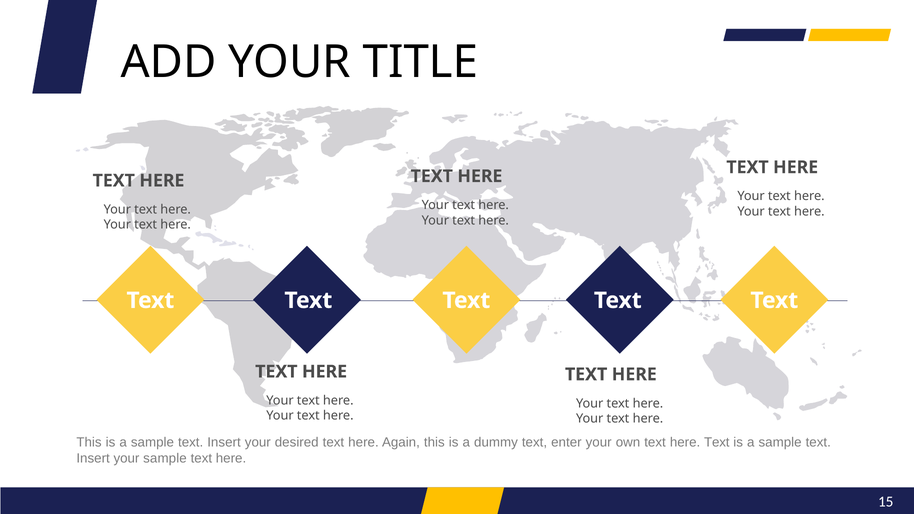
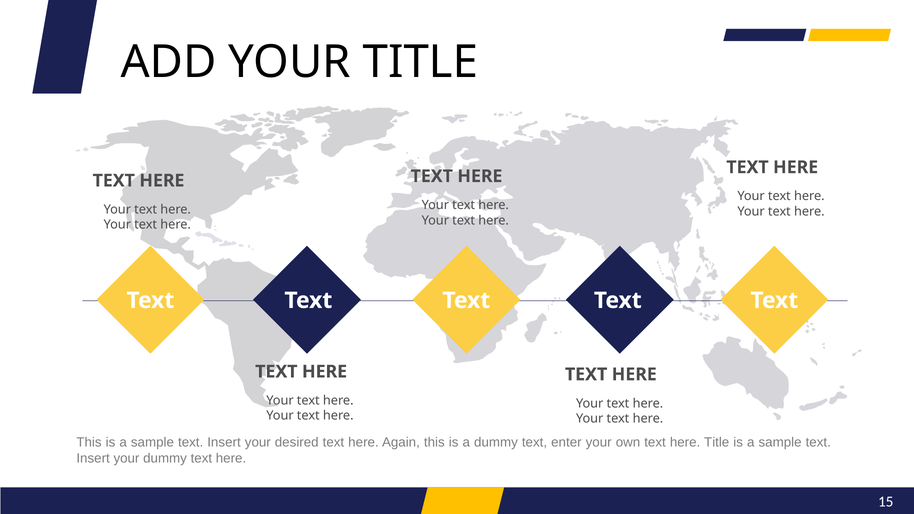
own text here Text: Text -> Title
your sample: sample -> dummy
